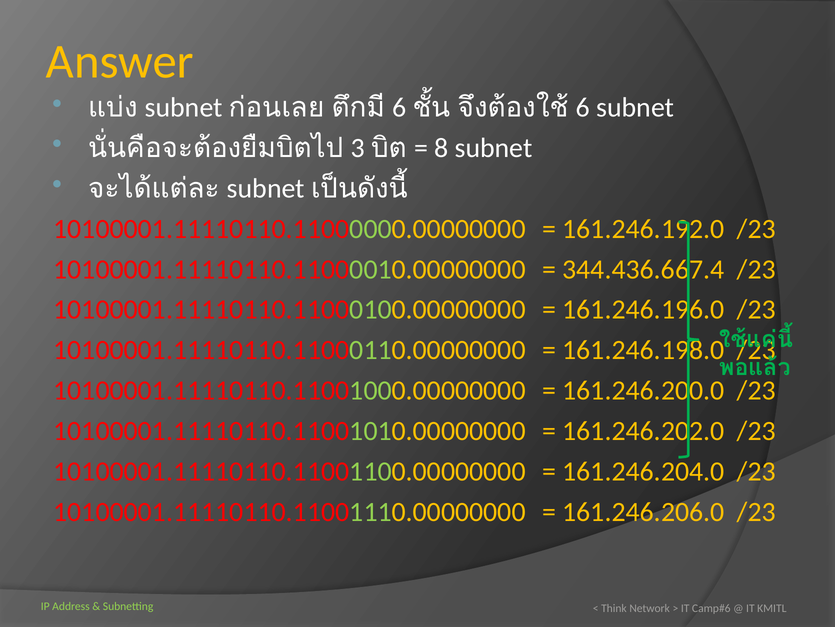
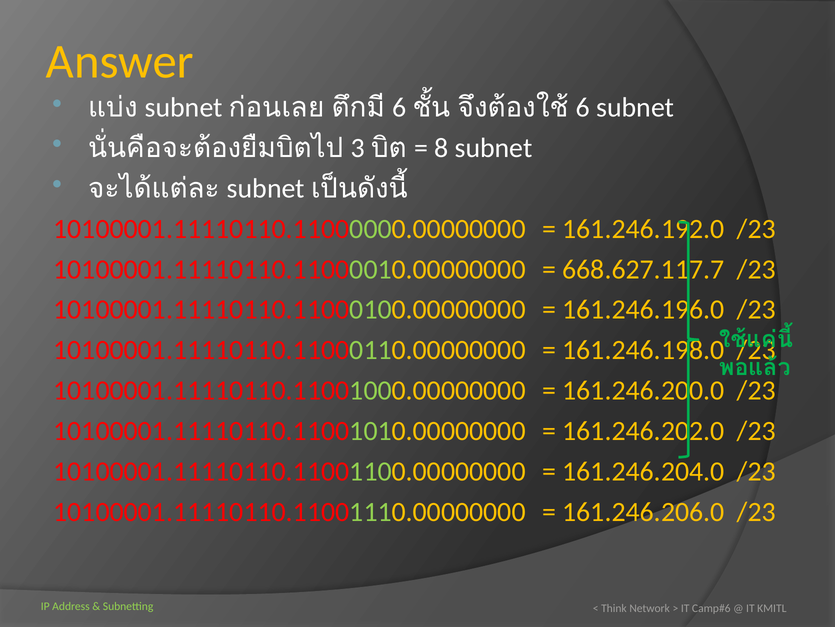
344.436.667.4: 344.436.667.4 -> 668.627.117.7
